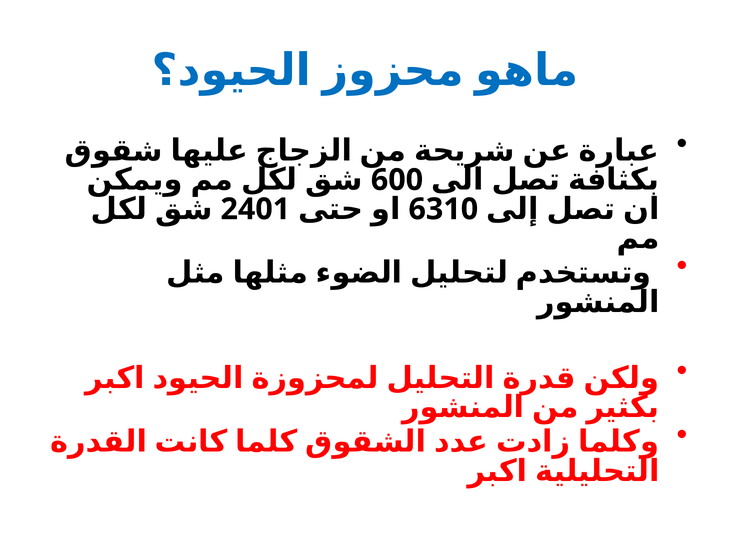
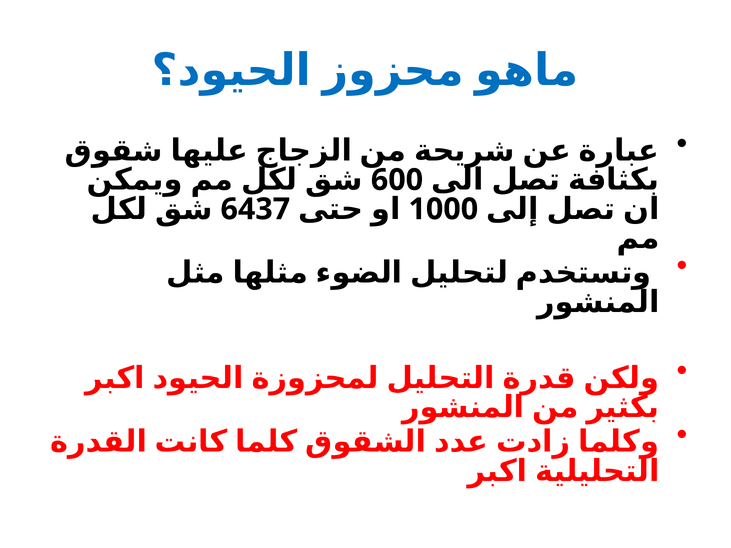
2401: 2401 -> 6437
6310: 6310 -> 1000
